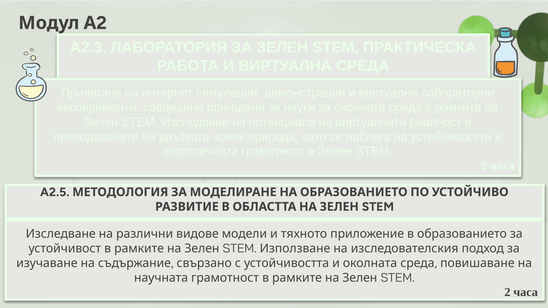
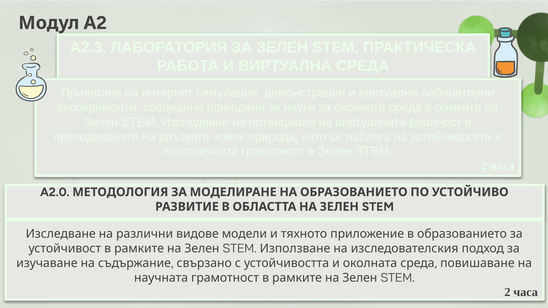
A2.5: A2.5 -> A2.0
